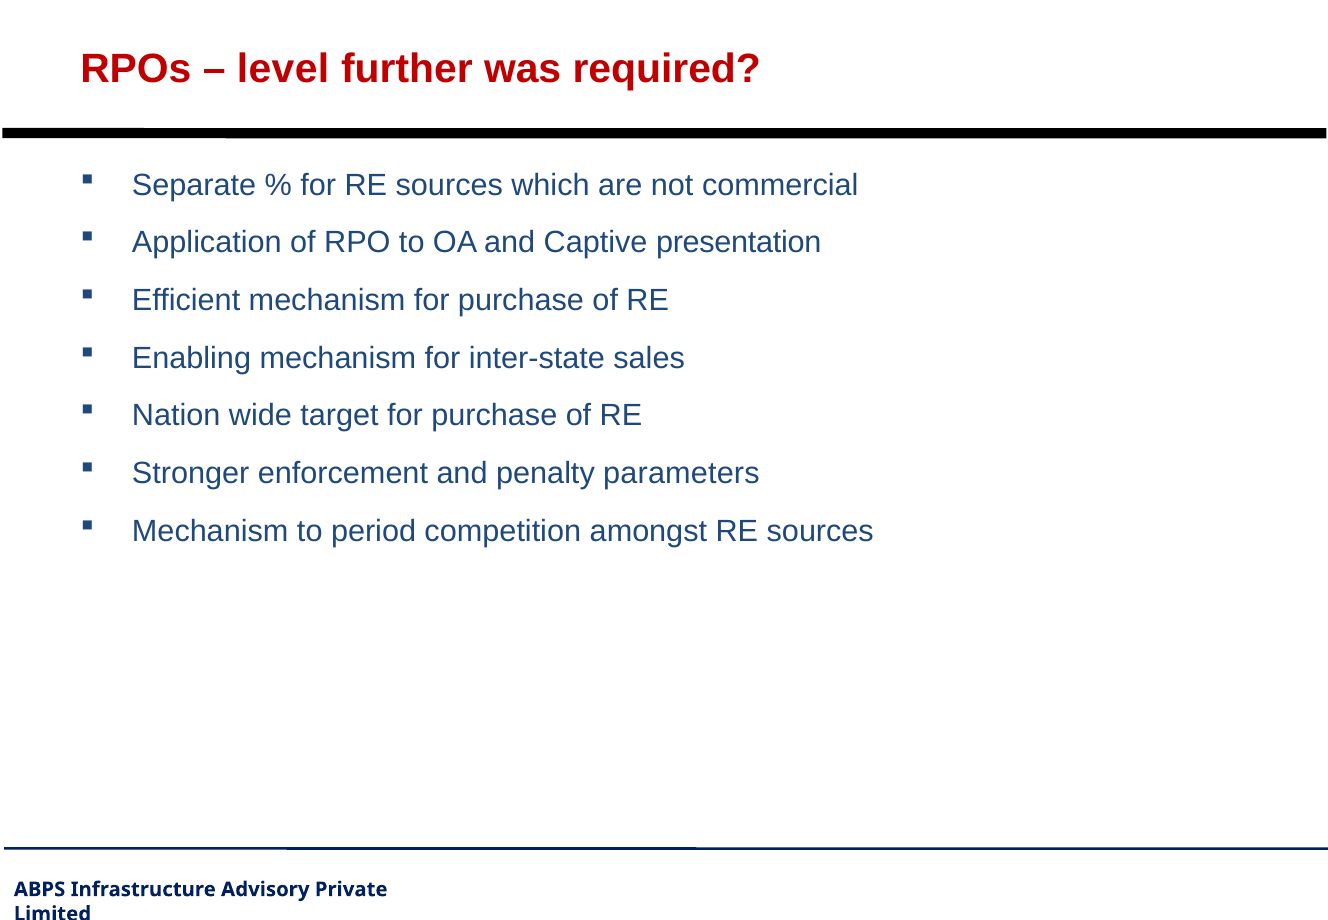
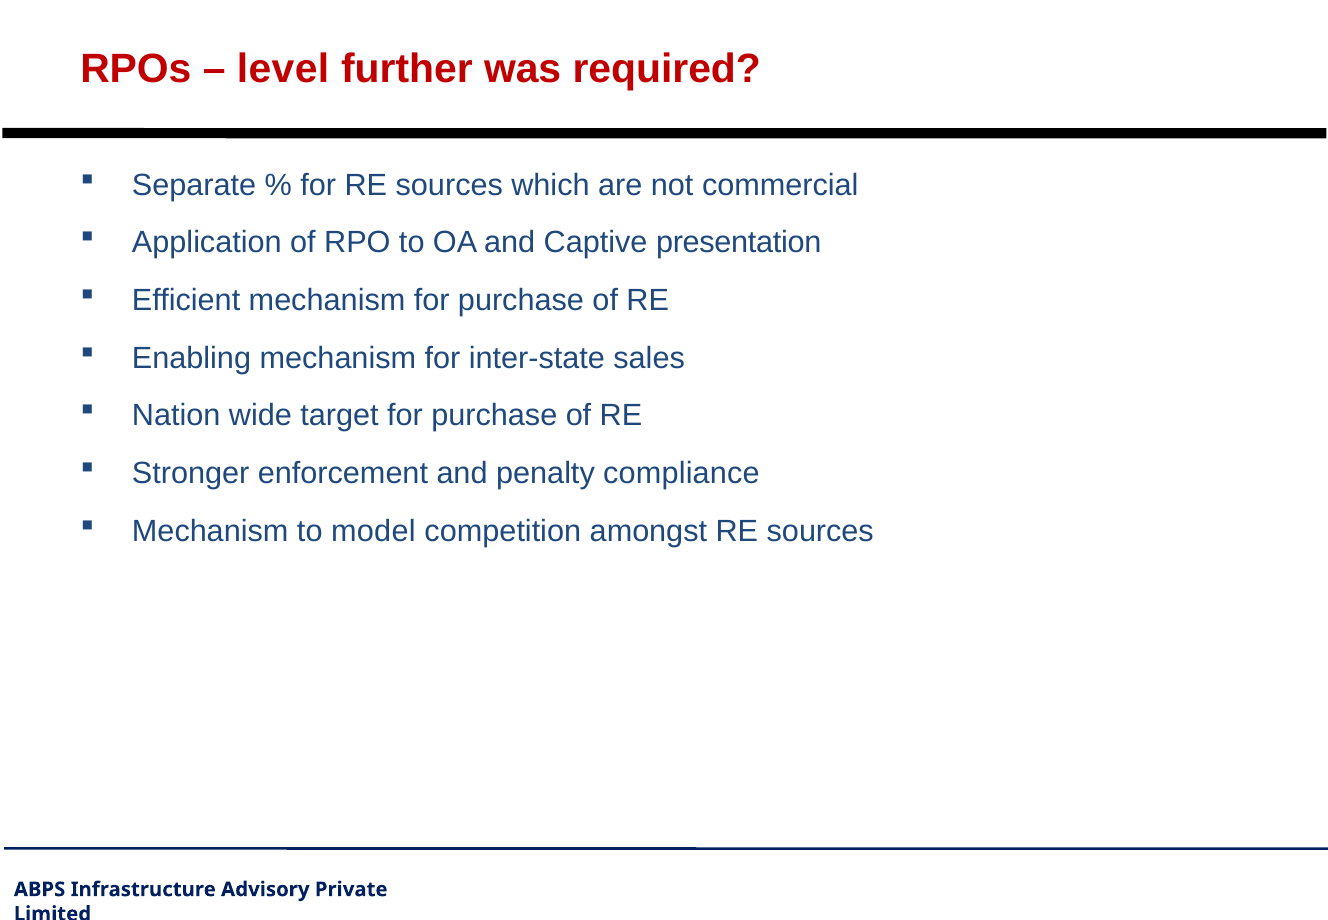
parameters: parameters -> compliance
period: period -> model
